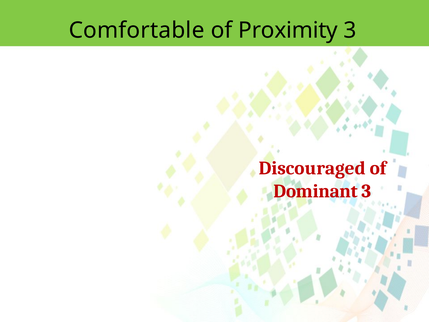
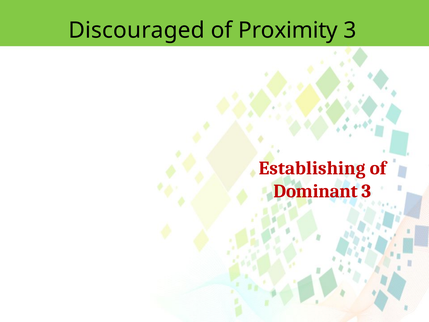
Comfortable: Comfortable -> Discouraged
Discouraged: Discouraged -> Establishing
